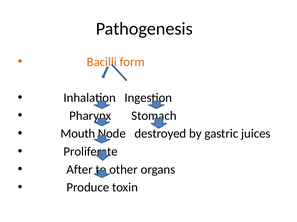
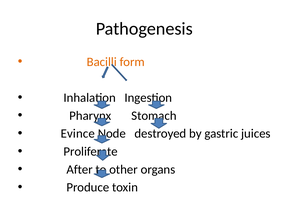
Mouth: Mouth -> Evince
